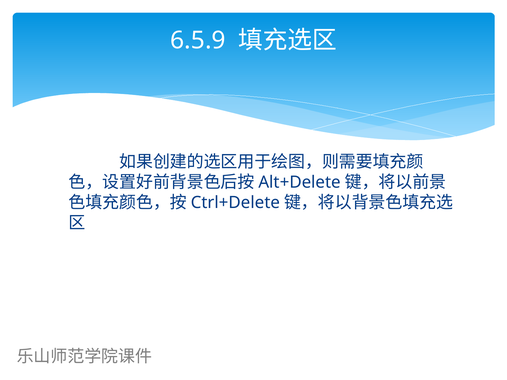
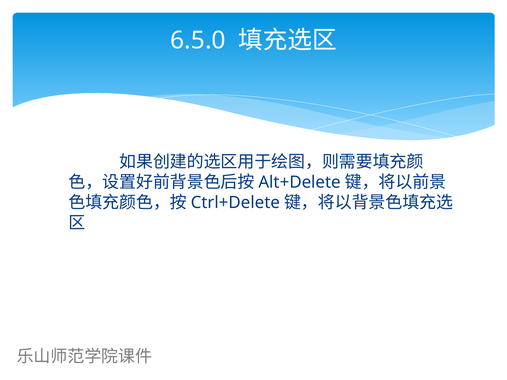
6.5.9: 6.5.9 -> 6.5.0
